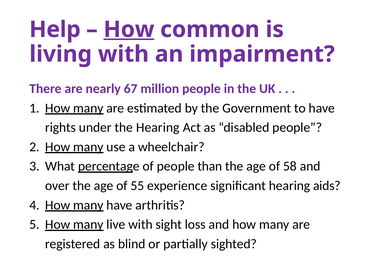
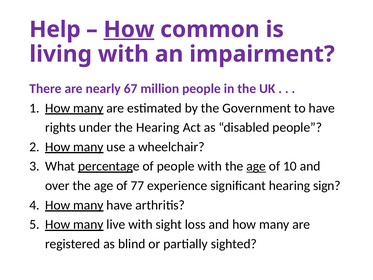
people than: than -> with
age at (256, 166) underline: none -> present
58: 58 -> 10
55: 55 -> 77
aids: aids -> sign
